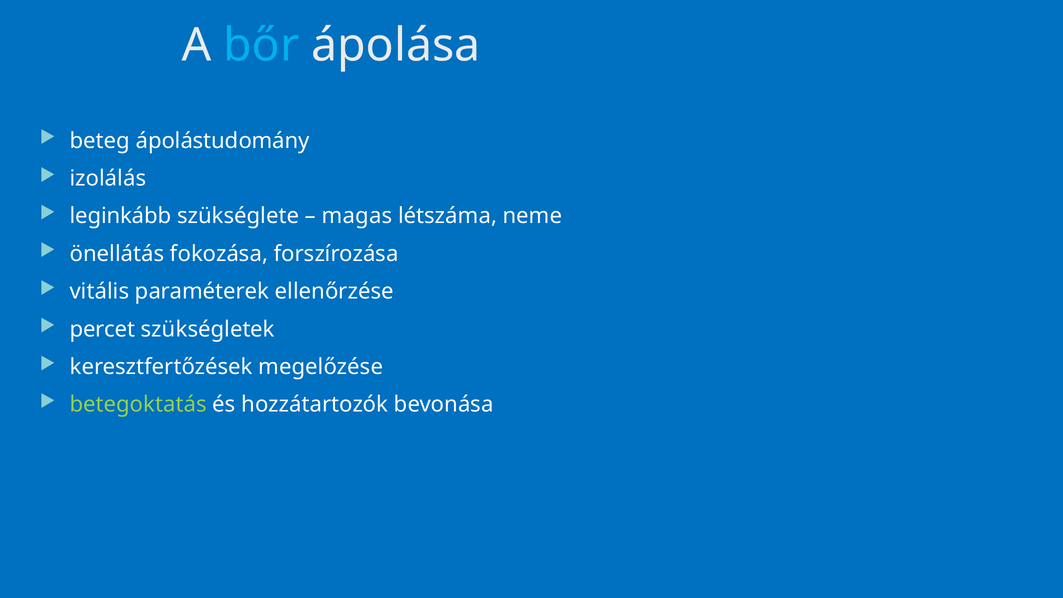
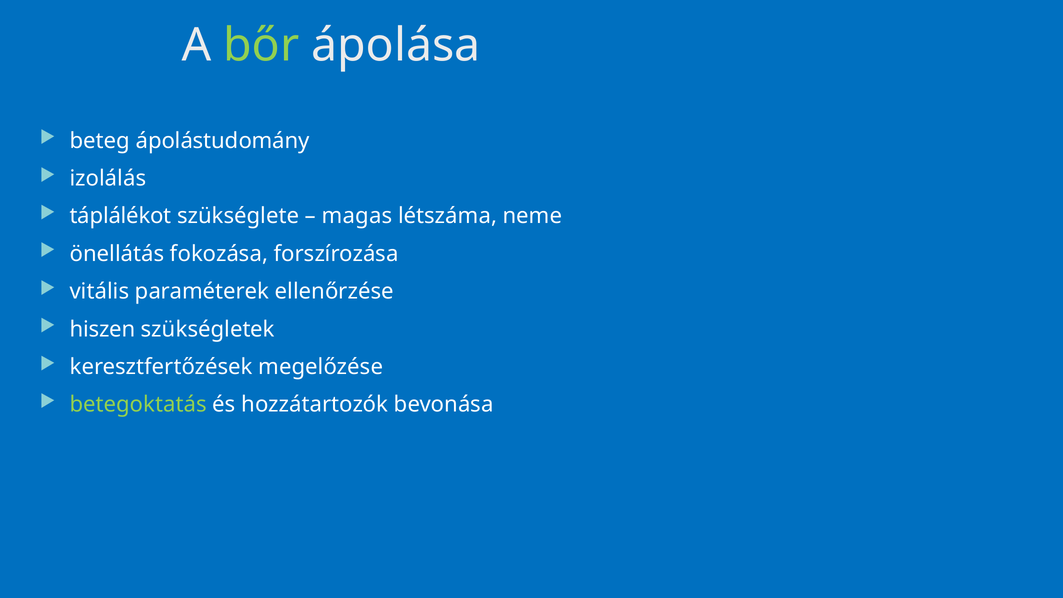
bőr colour: light blue -> light green
leginkább: leginkább -> táplálékot
percet: percet -> hiszen
